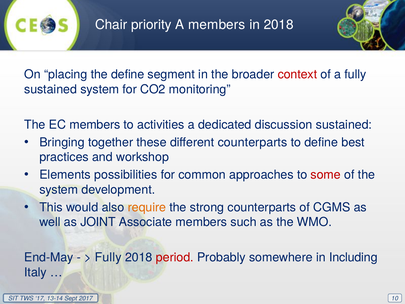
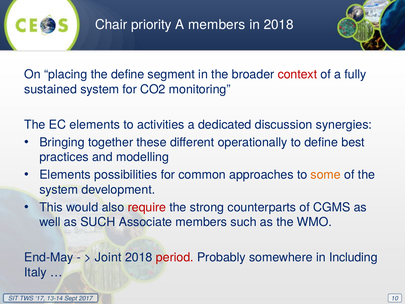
EC members: members -> elements
discussion sustained: sustained -> synergies
different counterparts: counterparts -> operationally
workshop: workshop -> modelling
some colour: red -> orange
require colour: orange -> red
as JOINT: JOINT -> SUCH
Fully at (108, 257): Fully -> Joint
